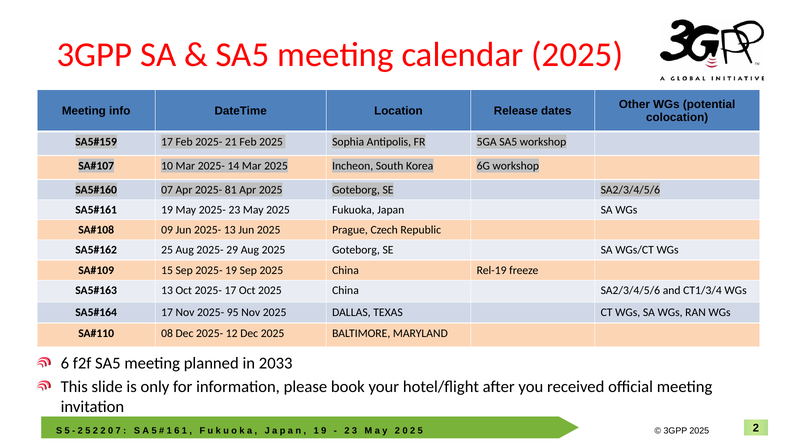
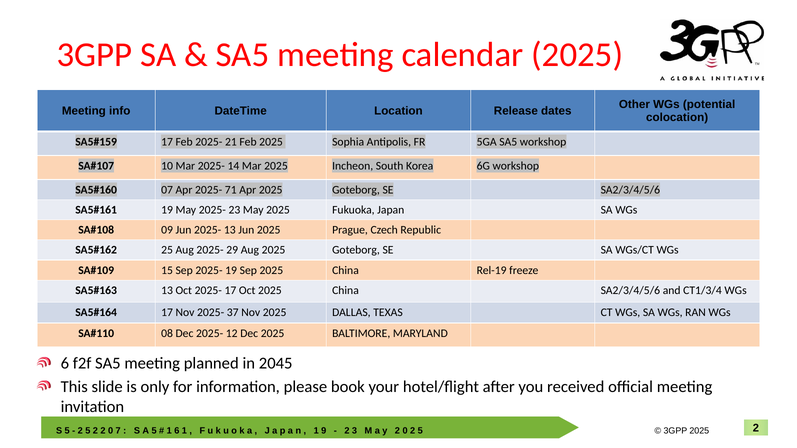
81: 81 -> 71
95: 95 -> 37
2033: 2033 -> 2045
